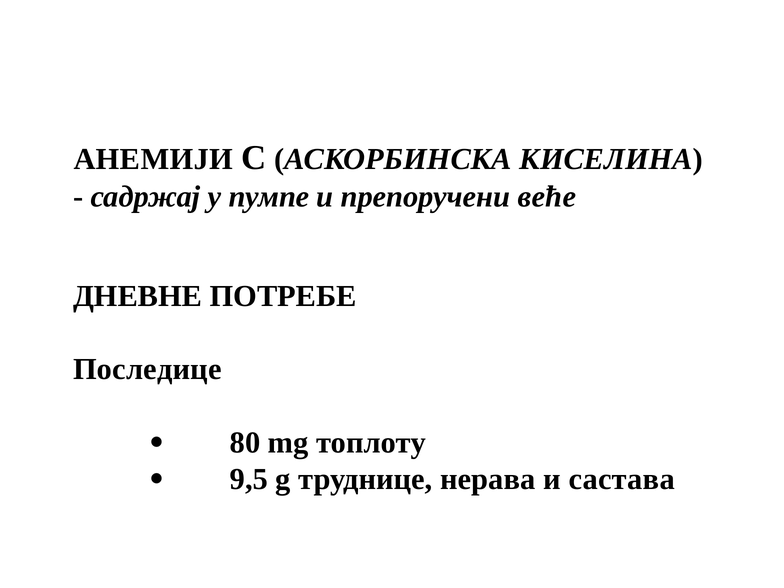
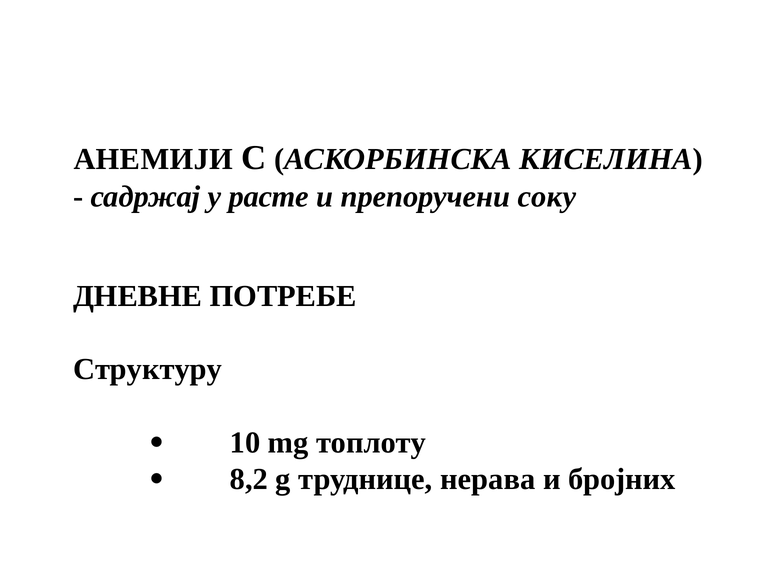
пумпе: пумпе -> расте
веће: веће -> соку
Последице: Последице -> Структуру
80: 80 -> 10
9,5: 9,5 -> 8,2
састава: састава -> бројних
